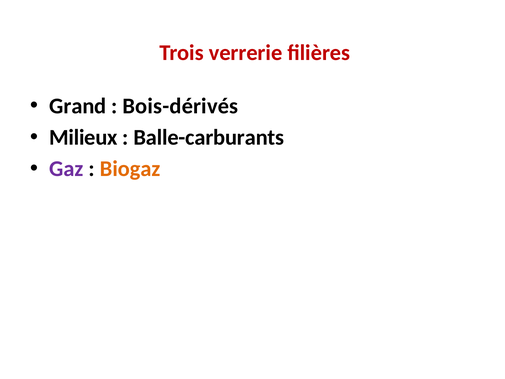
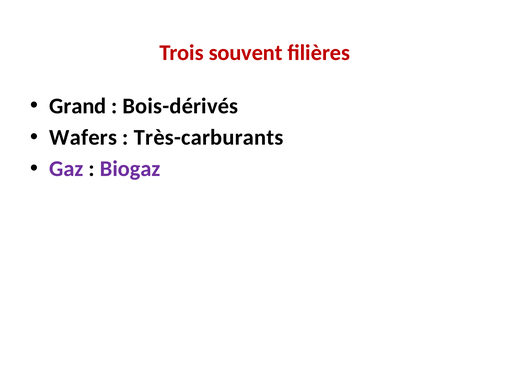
verrerie: verrerie -> souvent
Milieux: Milieux -> Wafers
Balle-carburants: Balle-carburants -> Très-carburants
Biogaz colour: orange -> purple
